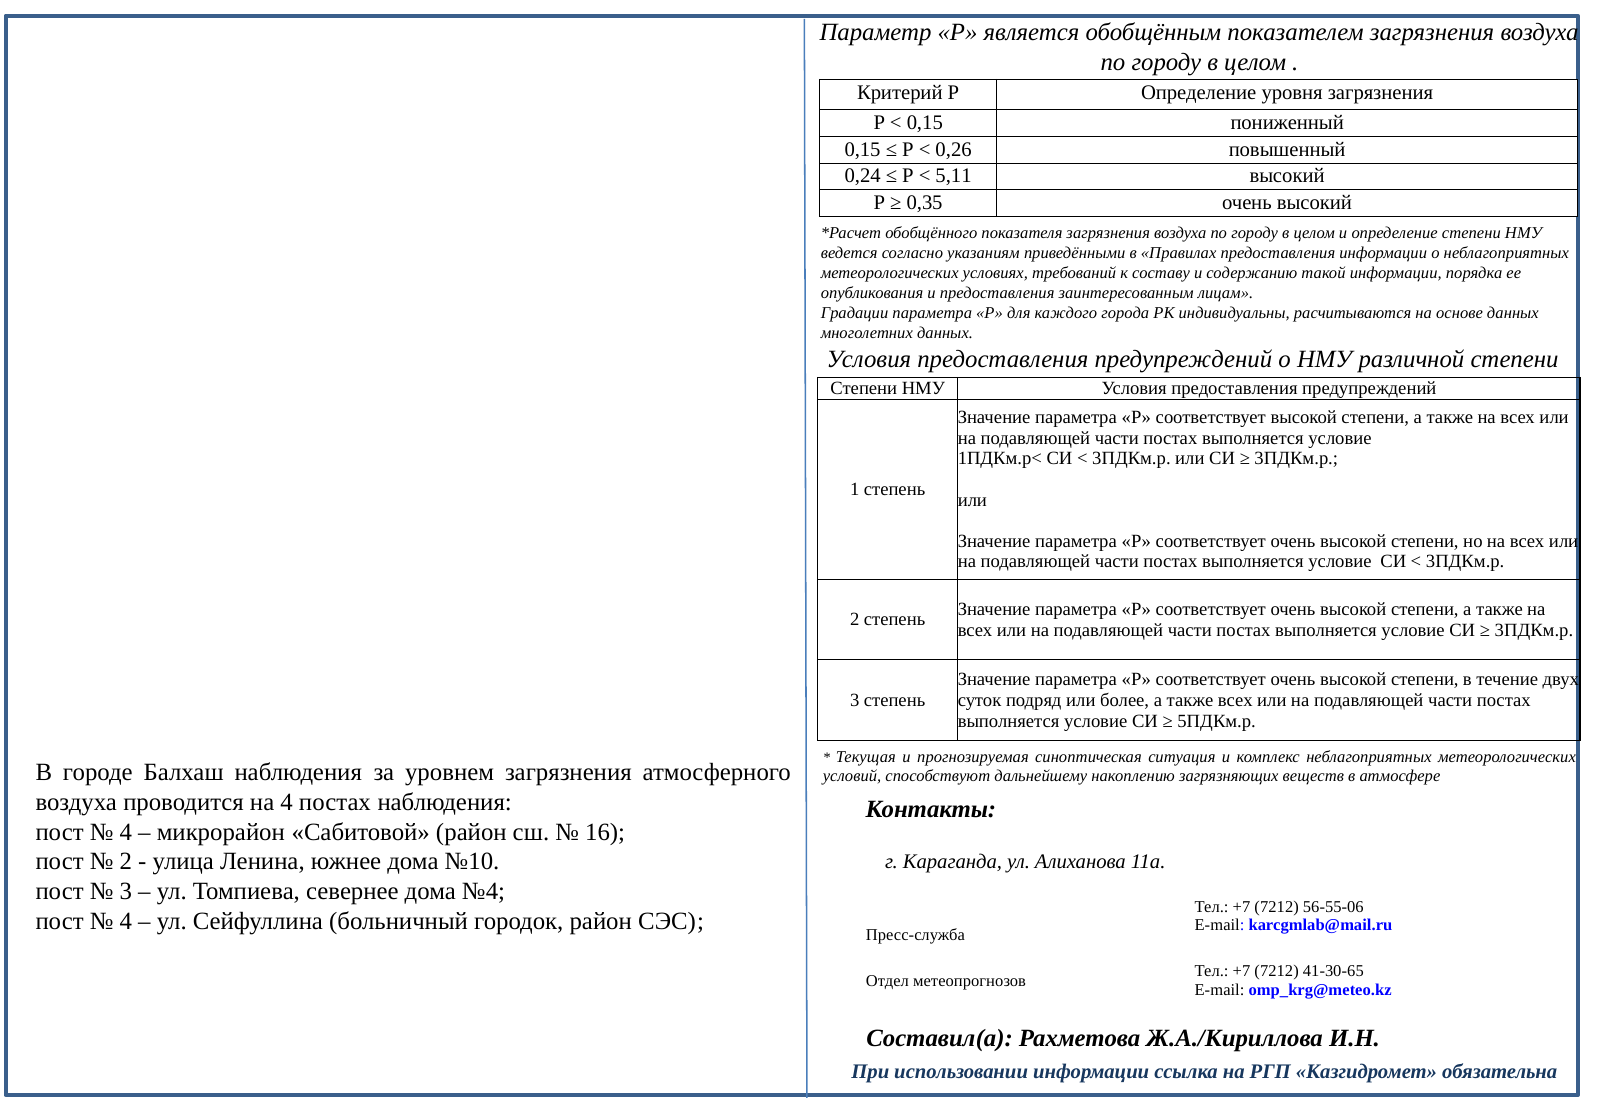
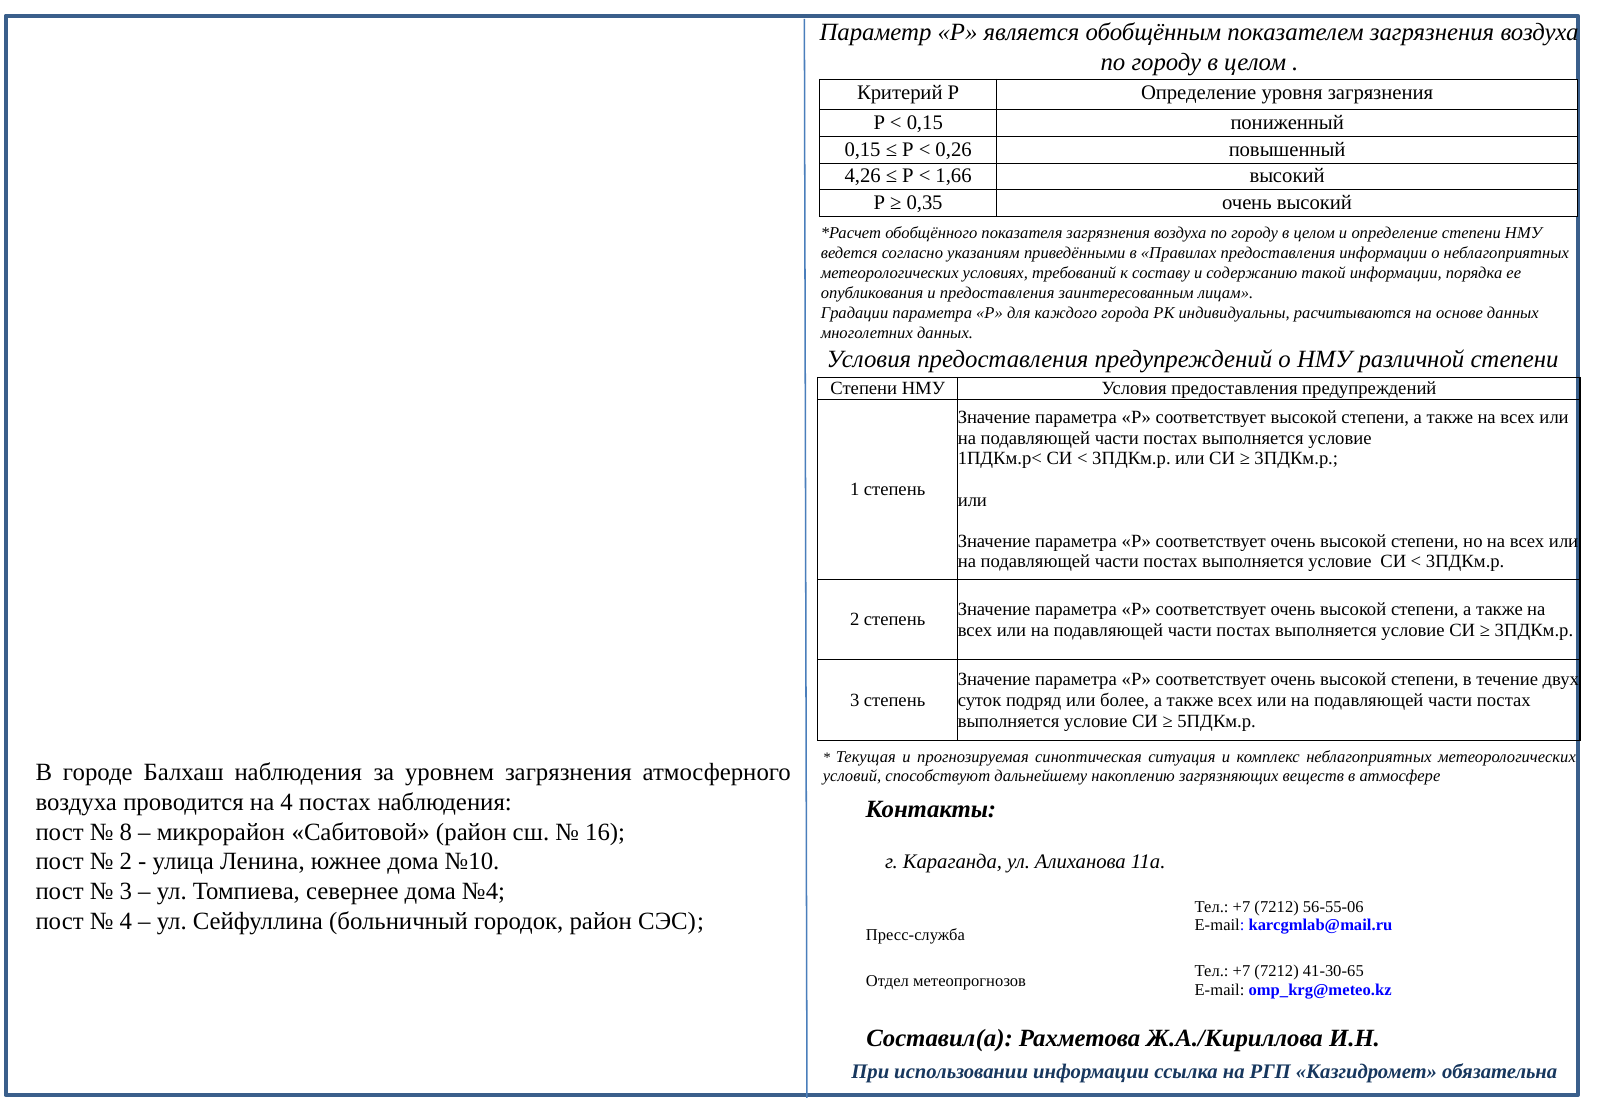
0,24: 0,24 -> 4,26
5,11: 5,11 -> 1,66
4 at (126, 832): 4 -> 8
